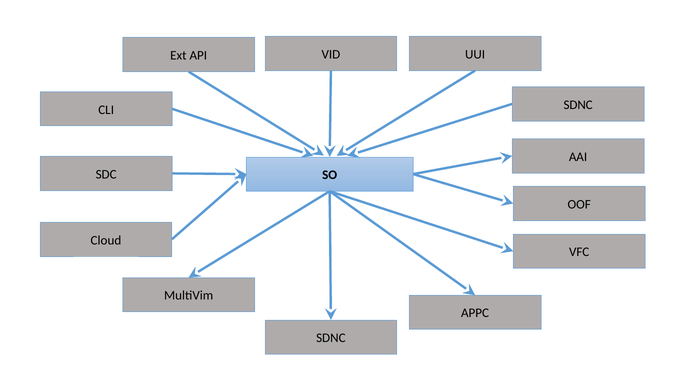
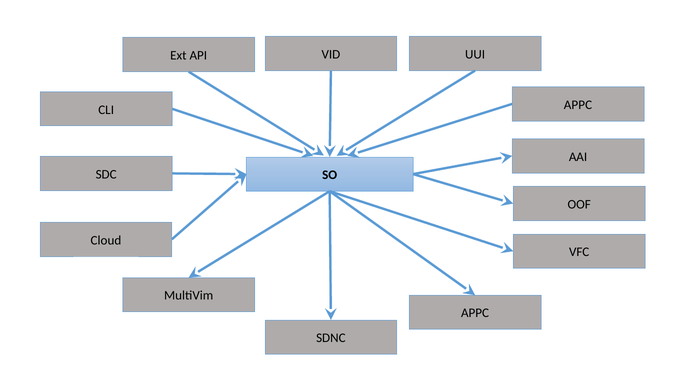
SDNC at (578, 105): SDNC -> APPC
